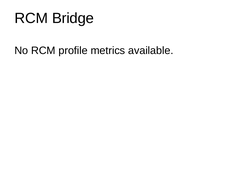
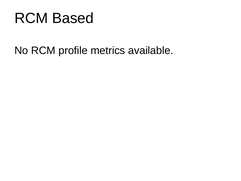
Bridge: Bridge -> Based
